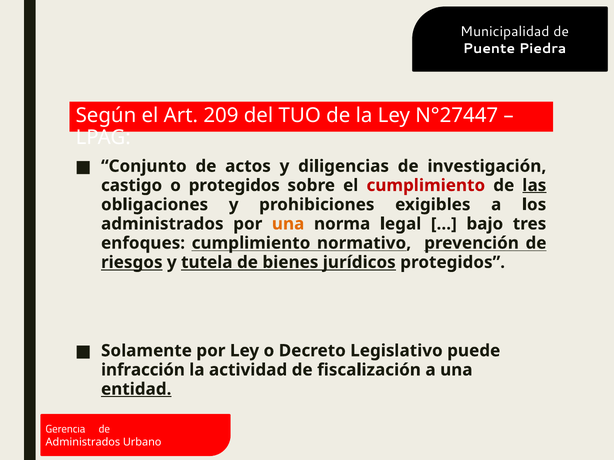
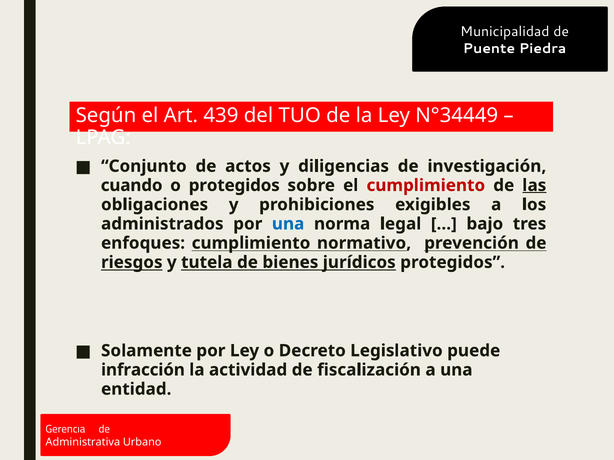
209: 209 -> 439
N°27447: N°27447 -> N°34449
castigo: castigo -> cuando
una at (288, 224) colour: orange -> blue
entidad underline: present -> none
Administrados at (83, 443): Administrados -> Administrativa
